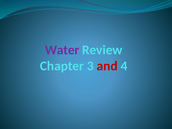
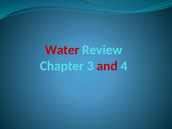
Water colour: purple -> red
